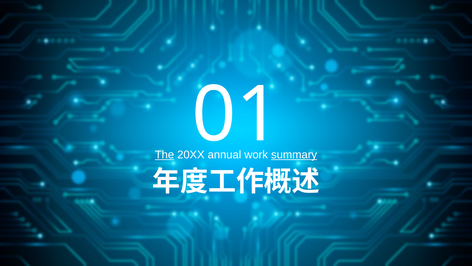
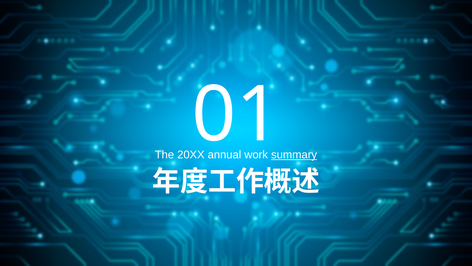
The underline: present -> none
